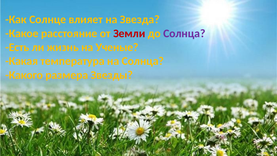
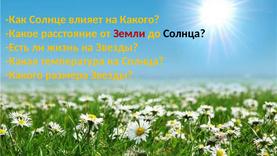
на Звезда: Звезда -> Какого
Солнца at (184, 33) colour: purple -> black
на Ученые: Ученые -> Звезды
